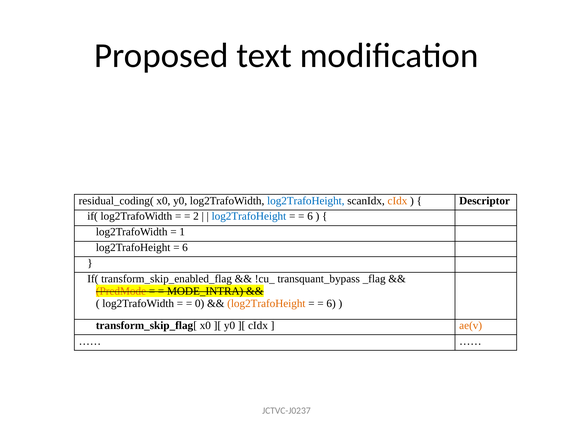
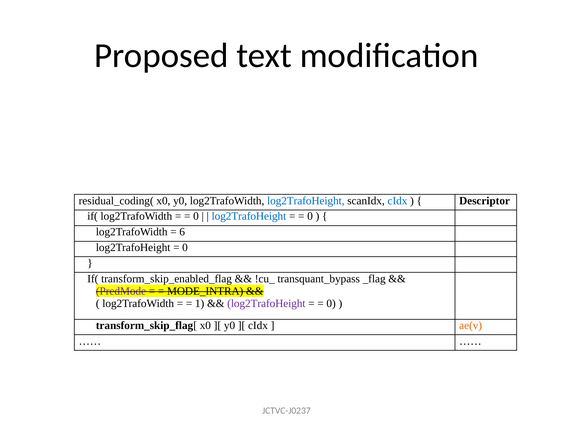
cIdx at (397, 201) colour: orange -> blue
2 at (196, 216): 2 -> 0
6 at (310, 216): 6 -> 0
1: 1 -> 6
6 at (185, 247): 6 -> 0
PredMode colour: orange -> purple
0: 0 -> 1
log2TrafoHeight at (266, 303) colour: orange -> purple
6 at (331, 303): 6 -> 0
